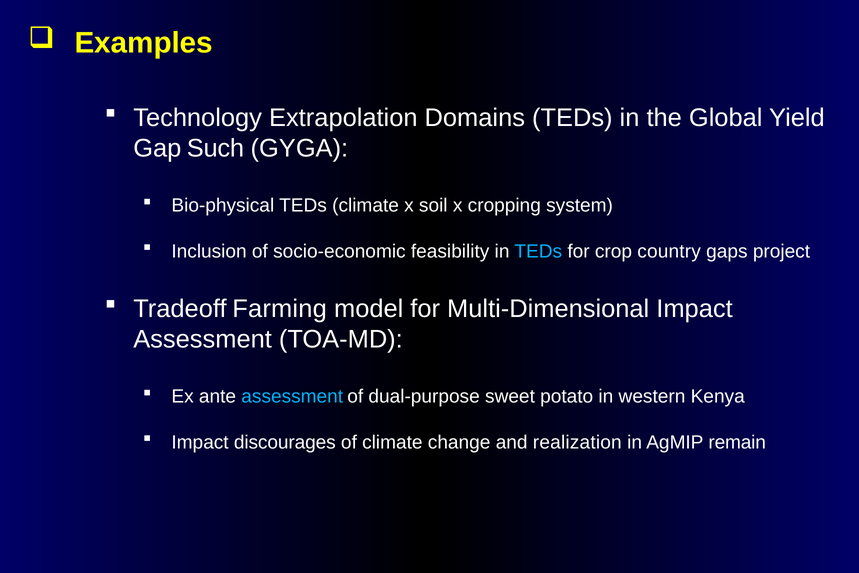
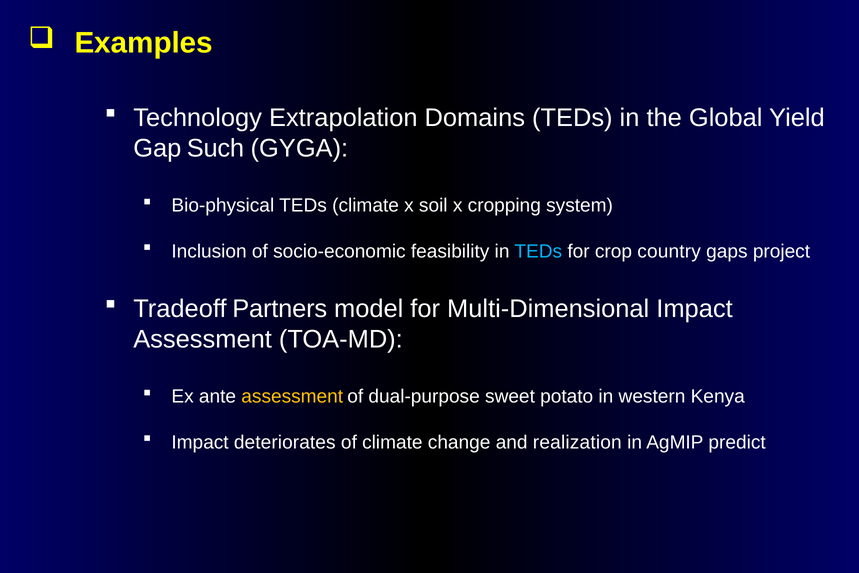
Farming: Farming -> Partners
assessment at (292, 396) colour: light blue -> yellow
discourages: discourages -> deteriorates
remain: remain -> predict
